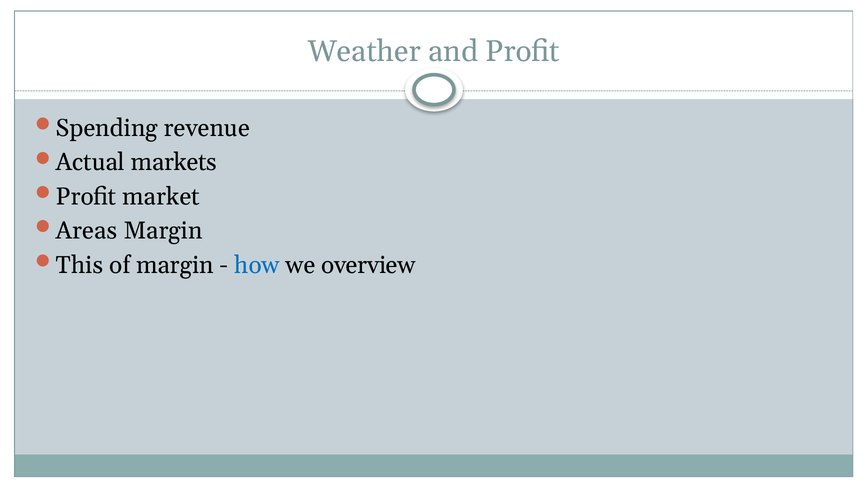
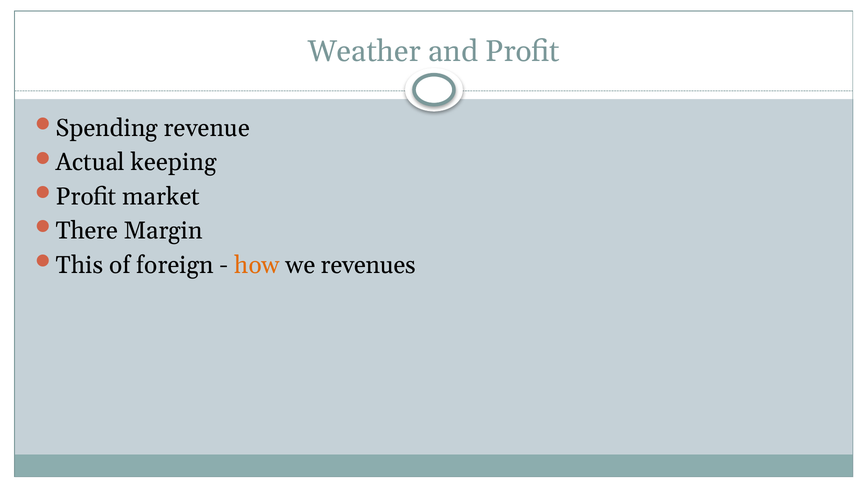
markets: markets -> keeping
Areas: Areas -> There
of margin: margin -> foreign
how colour: blue -> orange
overview: overview -> revenues
